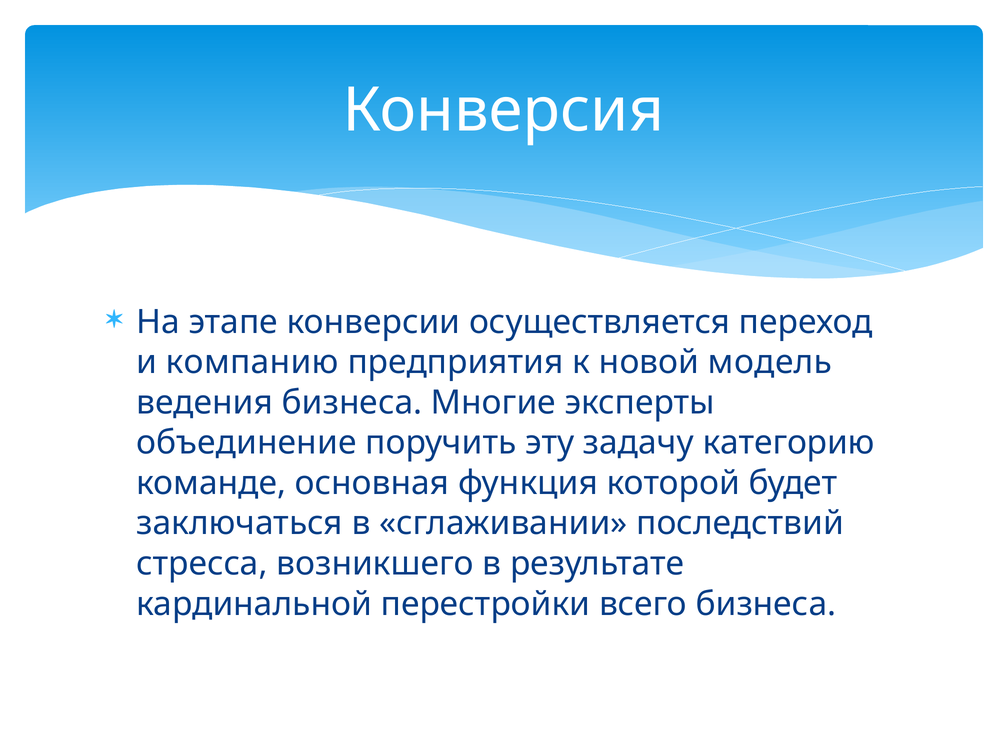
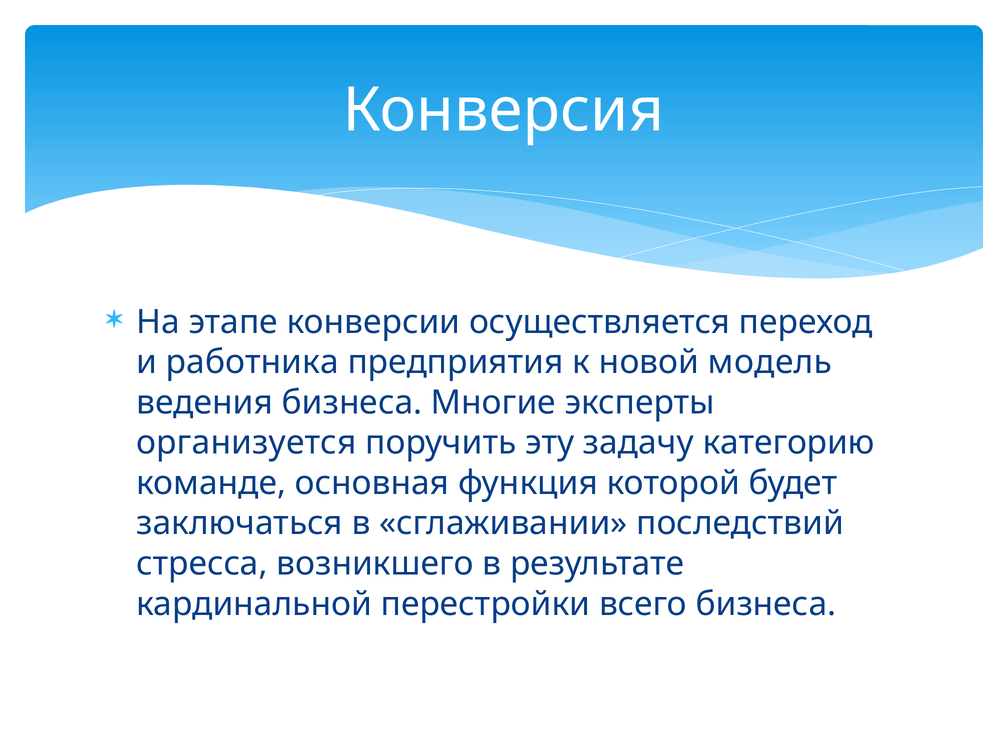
компанию: компанию -> работника
объединение: объединение -> организуется
